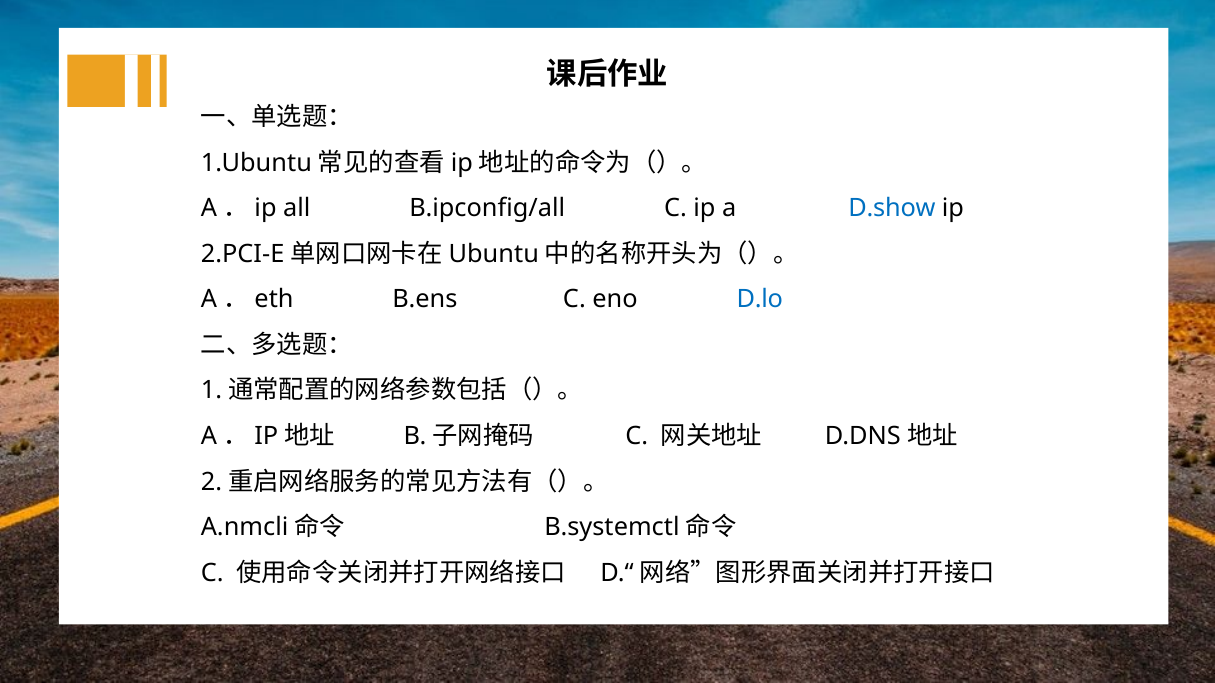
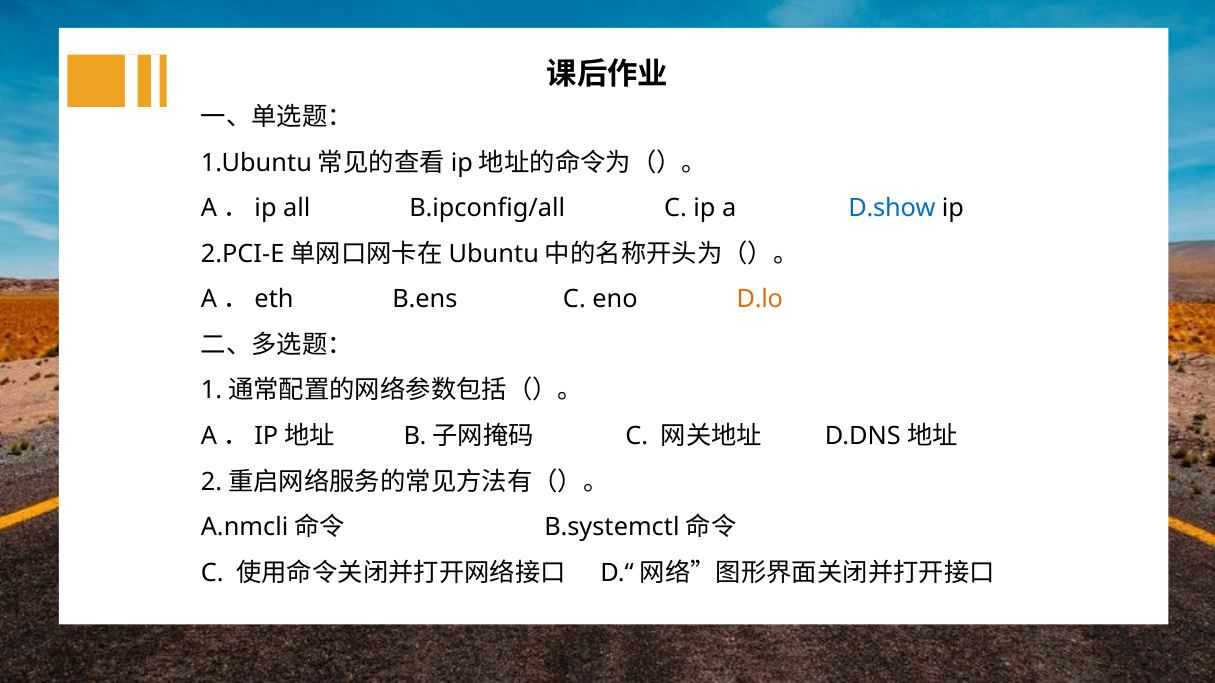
D.lo colour: blue -> orange
